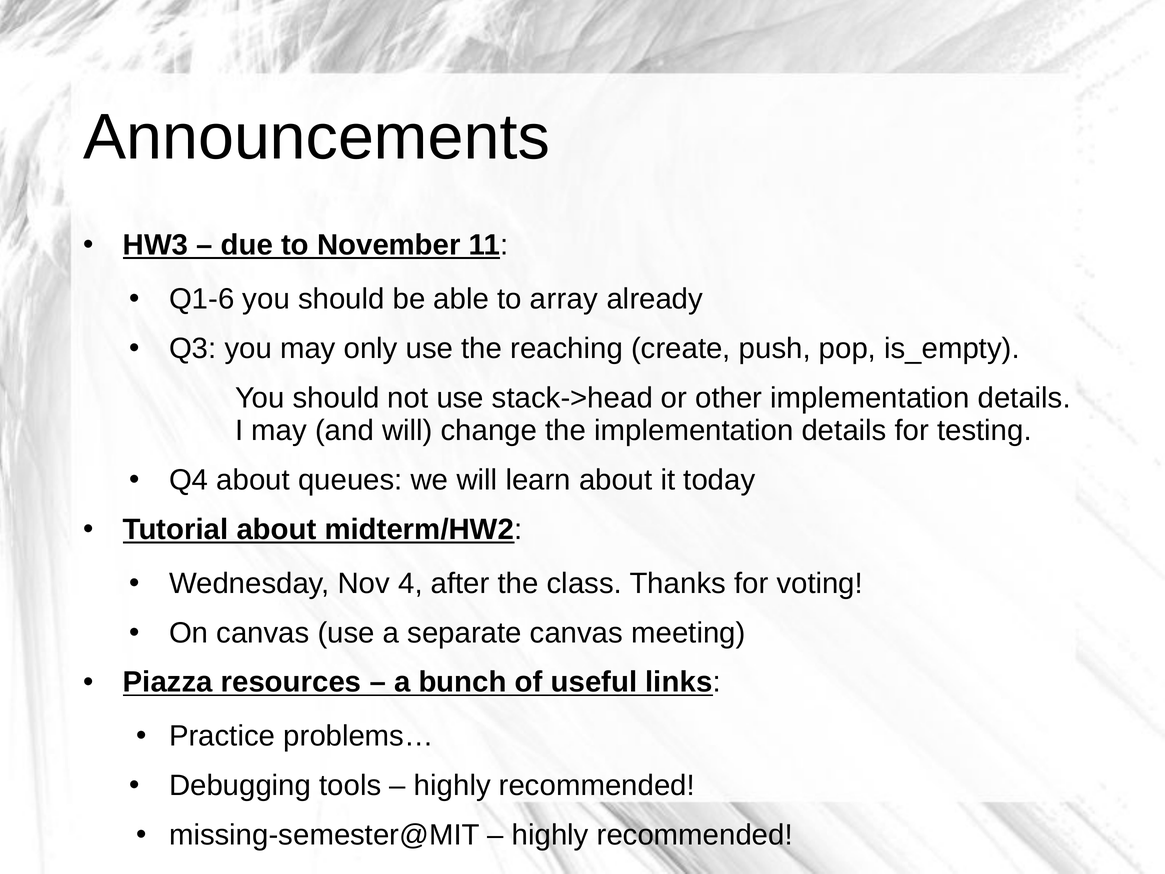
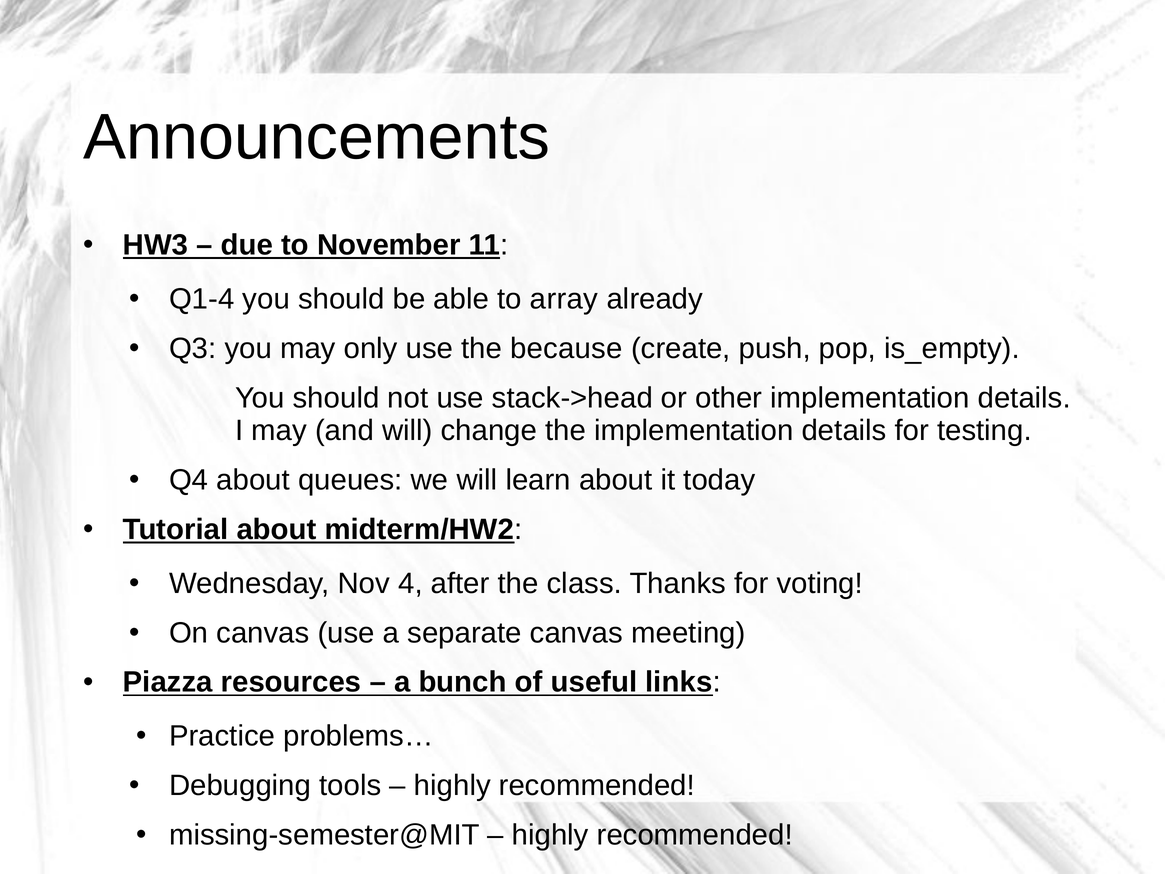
Q1-6: Q1-6 -> Q1-4
reaching: reaching -> because
